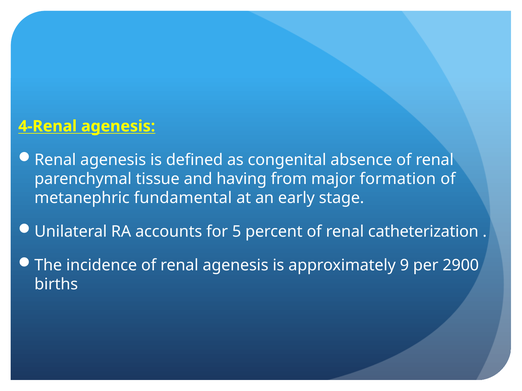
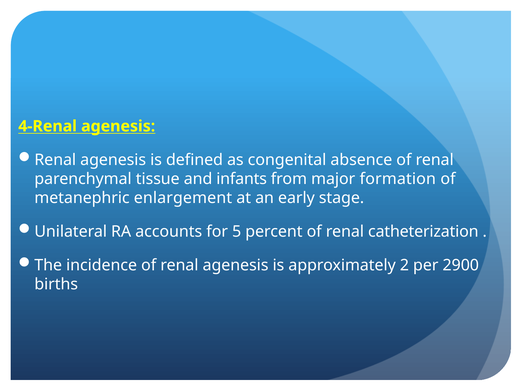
having: having -> infants
fundamental: fundamental -> enlargement
9: 9 -> 2
